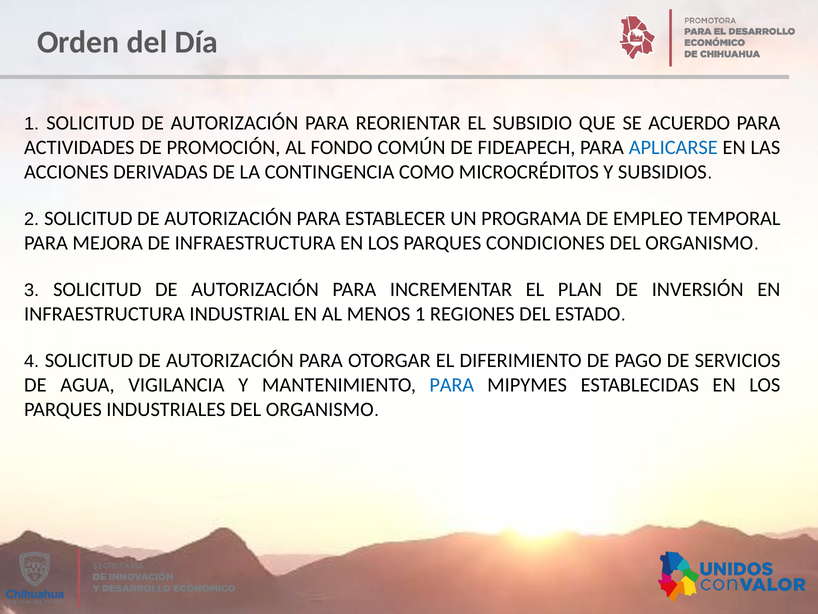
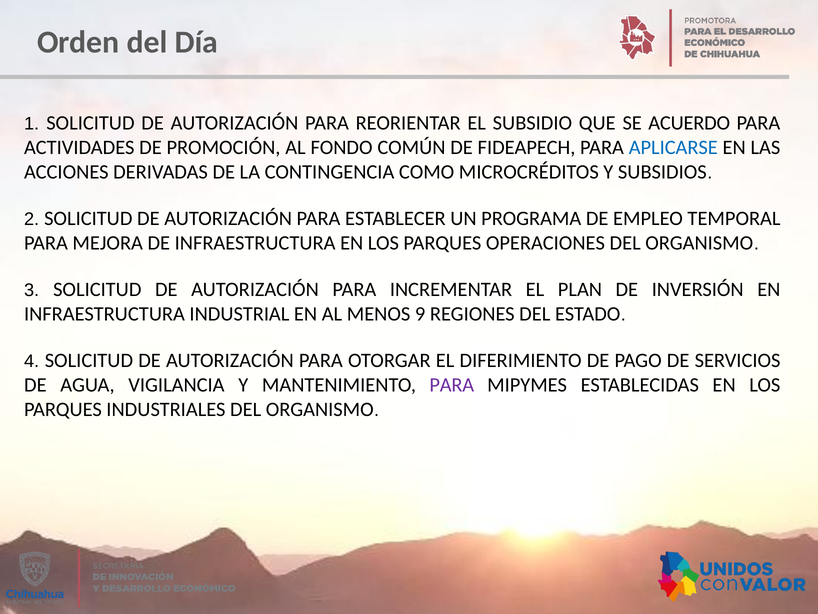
CONDICIONES: CONDICIONES -> OPERACIONES
MENOS 1: 1 -> 9
PARA at (452, 385) colour: blue -> purple
